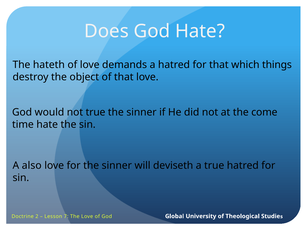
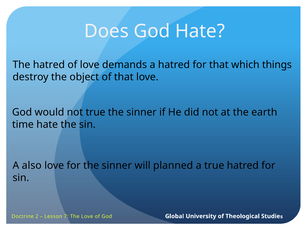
The hateth: hateth -> hatred
come: come -> earth
deviseth: deviseth -> planned
